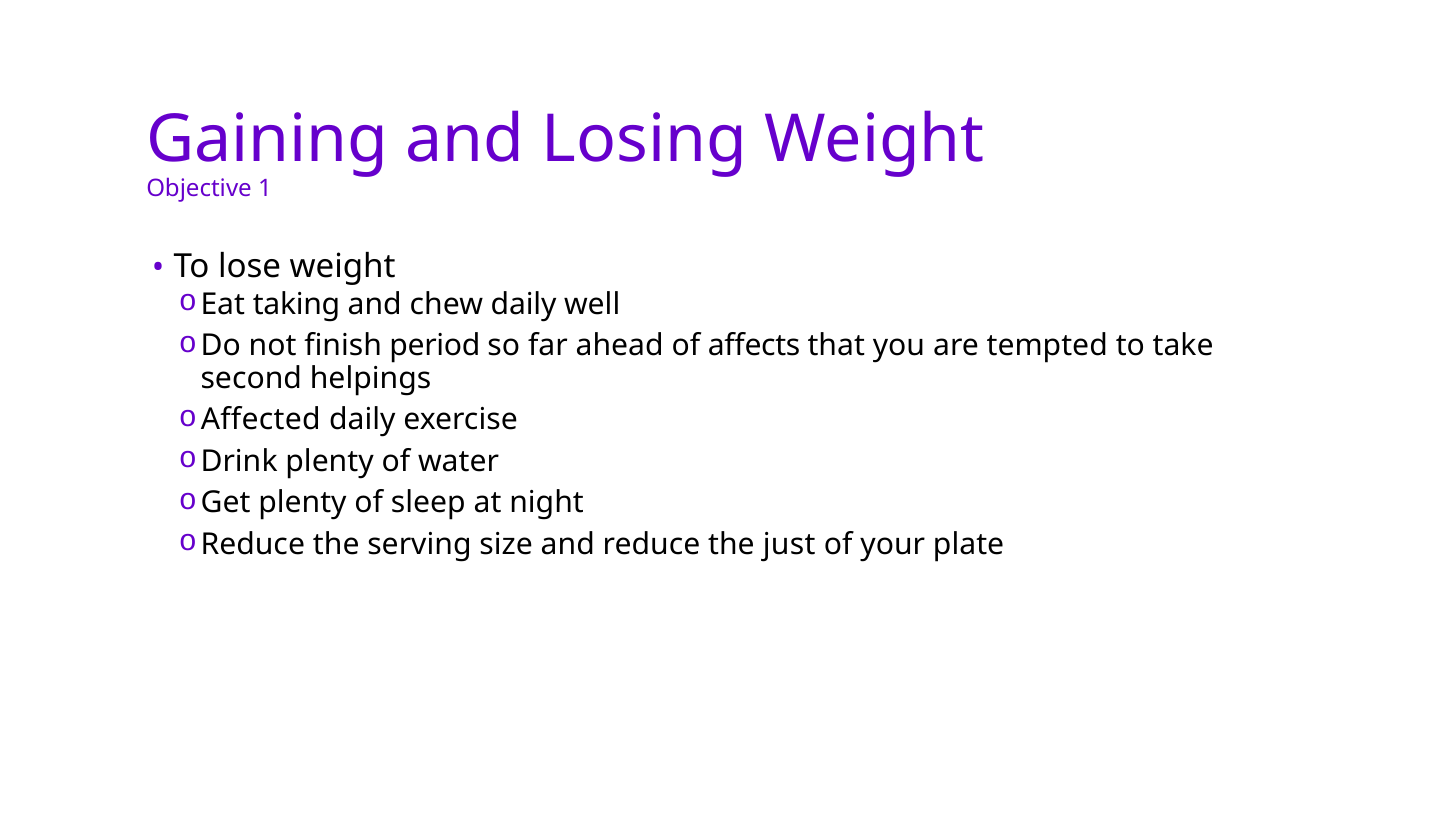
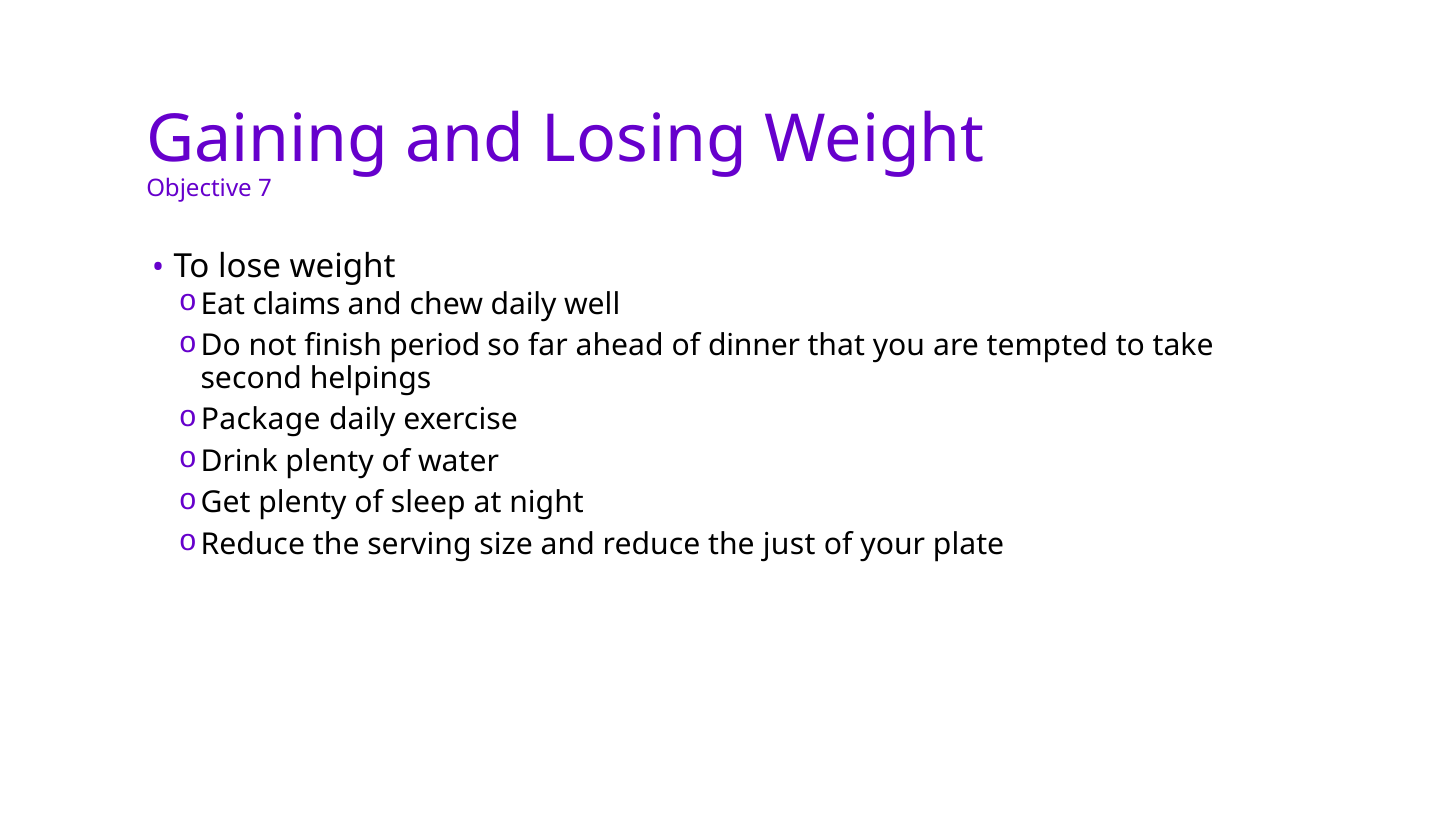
1: 1 -> 7
taking: taking -> claims
affects: affects -> dinner
Affected: Affected -> Package
